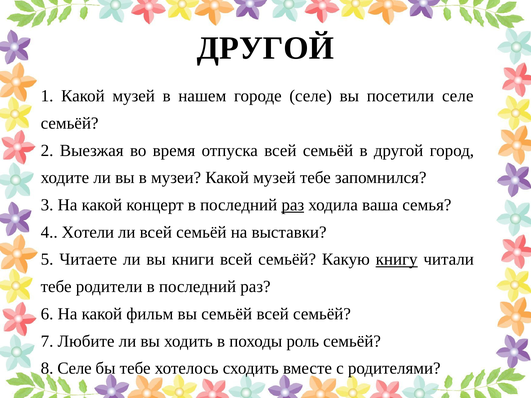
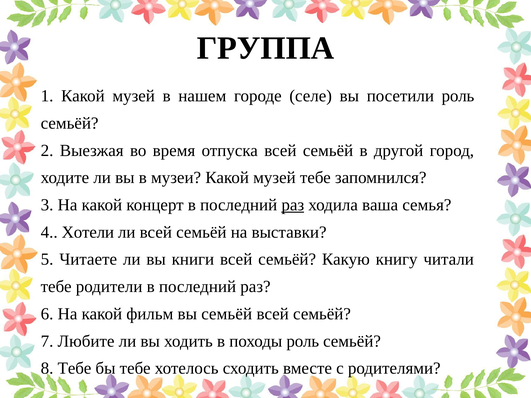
ДРУГОЙ at (265, 48): ДРУГОЙ -> ГРУППА
посетили селе: селе -> роль
книгу underline: present -> none
8 Селе: Селе -> Тебе
